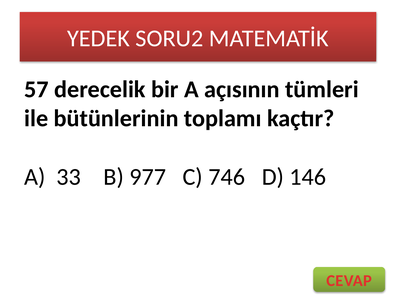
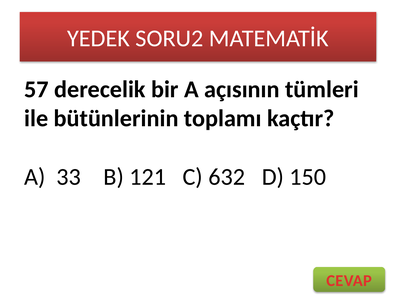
977: 977 -> 121
746: 746 -> 632
146: 146 -> 150
